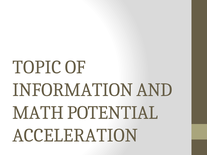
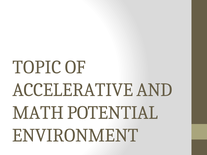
INFORMATION: INFORMATION -> ACCELERATIVE
ACCELERATION: ACCELERATION -> ENVIRONMENT
